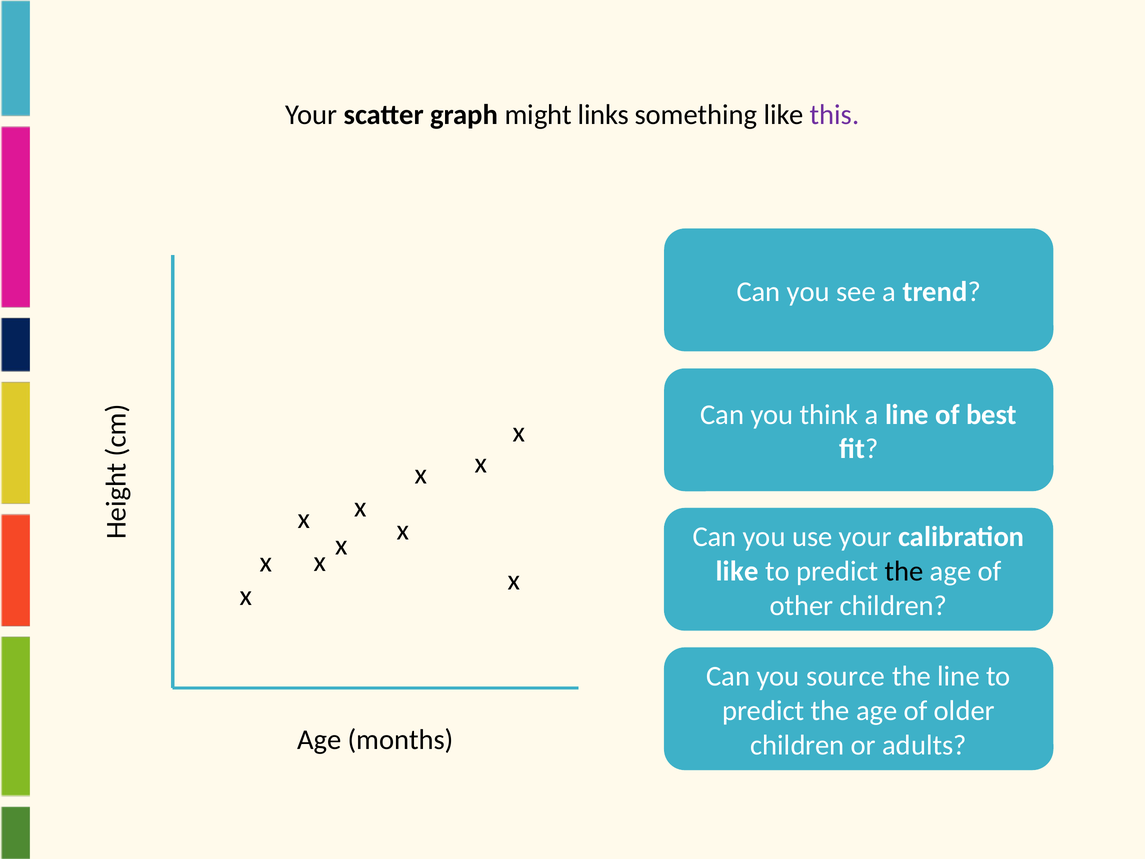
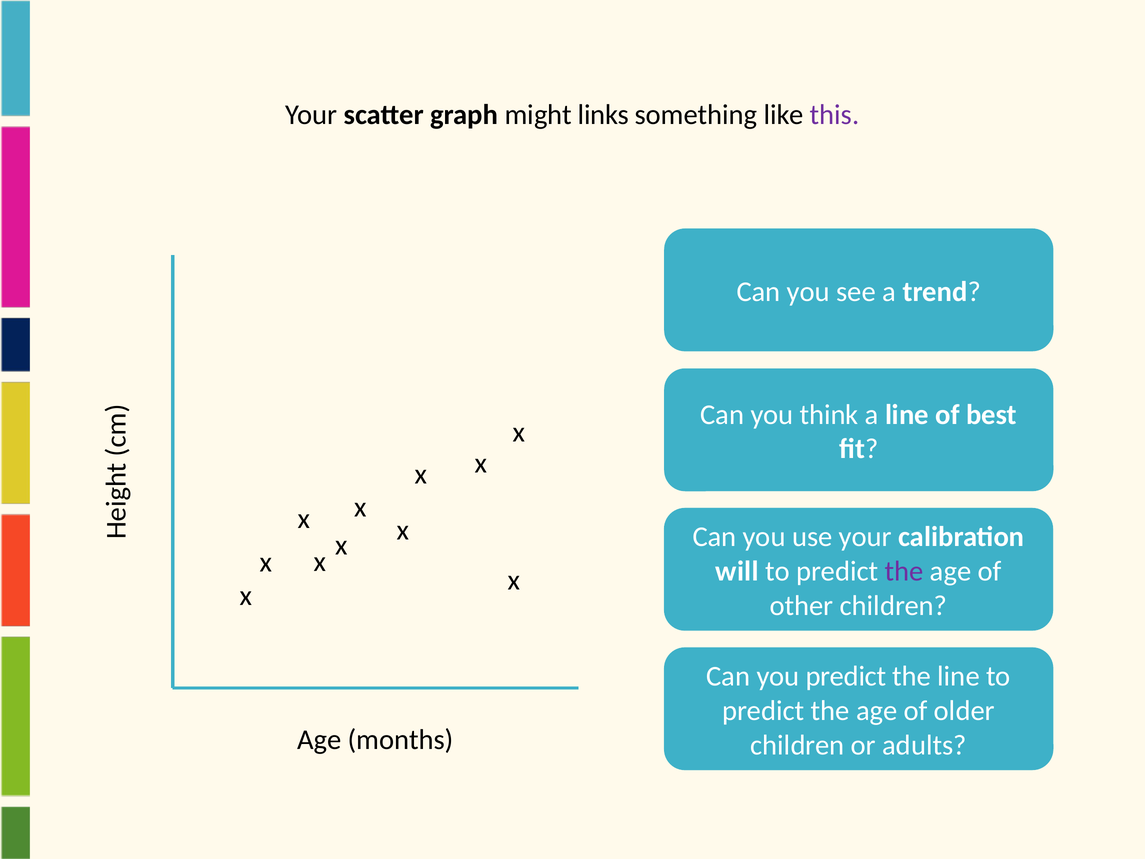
like at (737, 571): like -> will
the at (904, 571) colour: black -> purple
you source: source -> predict
